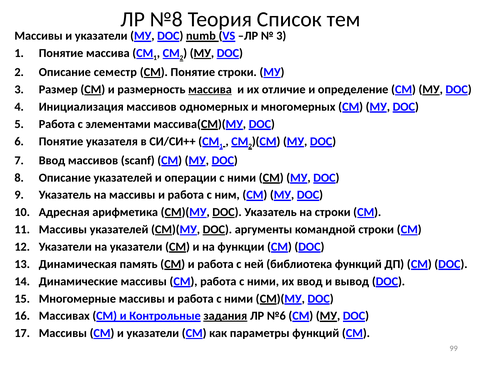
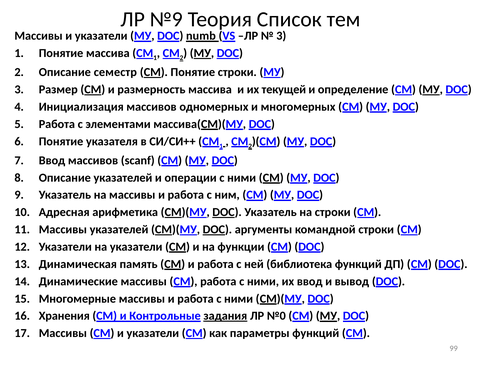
№8: №8 -> №9
массива at (210, 90) underline: present -> none
отличие: отличие -> текущей
Массивах: Массивах -> Хранения
№6: №6 -> №0
